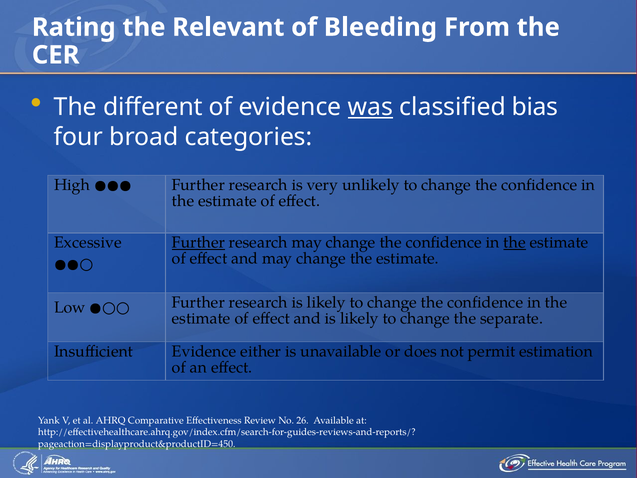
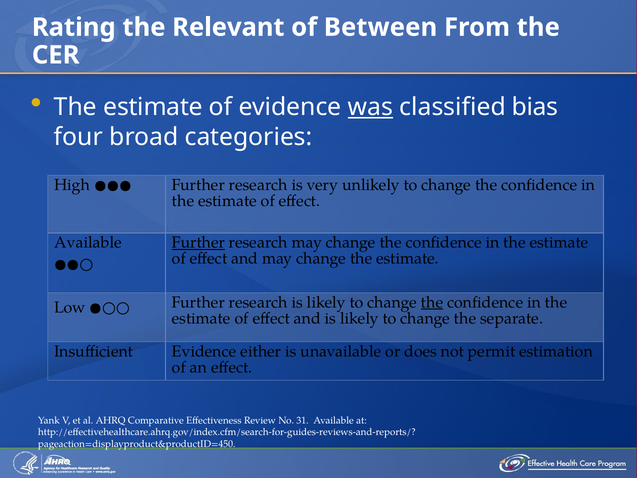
Bleeding: Bleeding -> Between
different at (153, 107): different -> estimate
Excessive at (88, 242): Excessive -> Available
the at (515, 242) underline: present -> none
the at (432, 302) underline: none -> present
26: 26 -> 31
